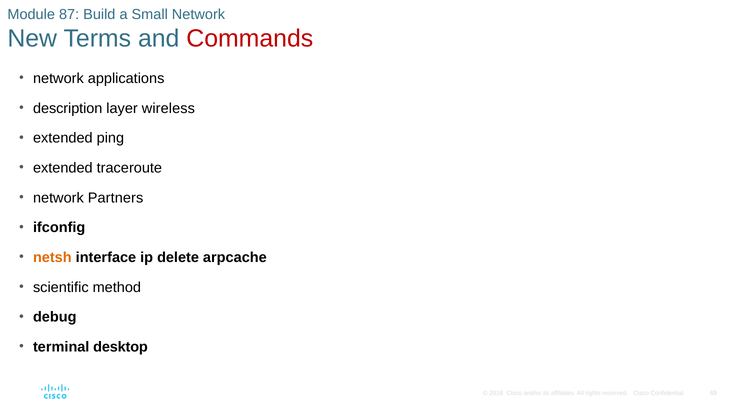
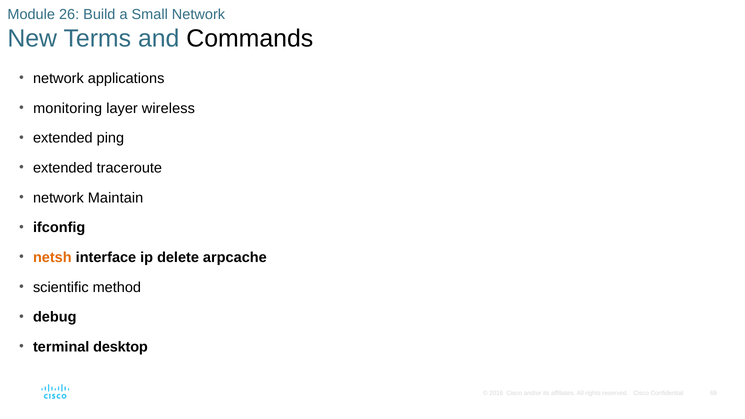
87: 87 -> 26
Commands colour: red -> black
description: description -> monitoring
Partners: Partners -> Maintain
